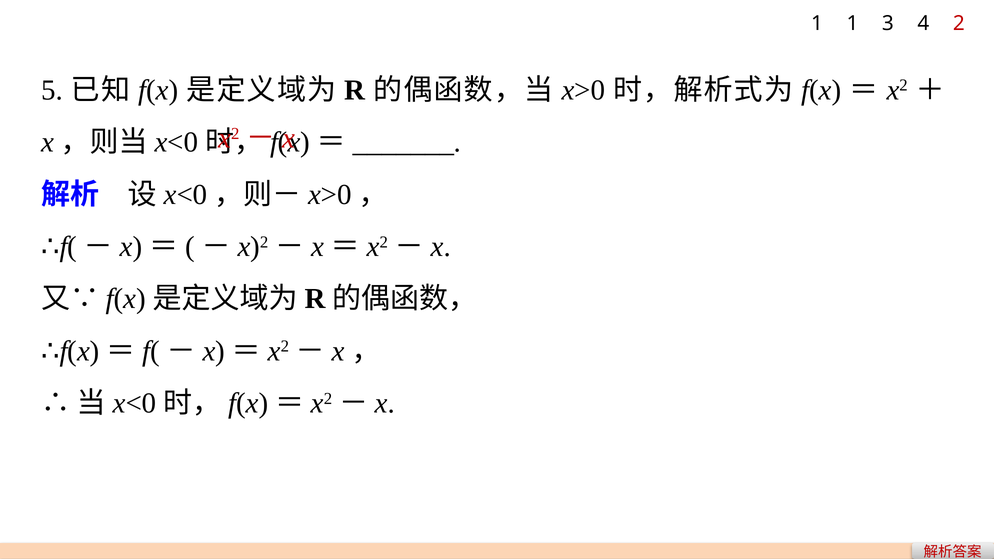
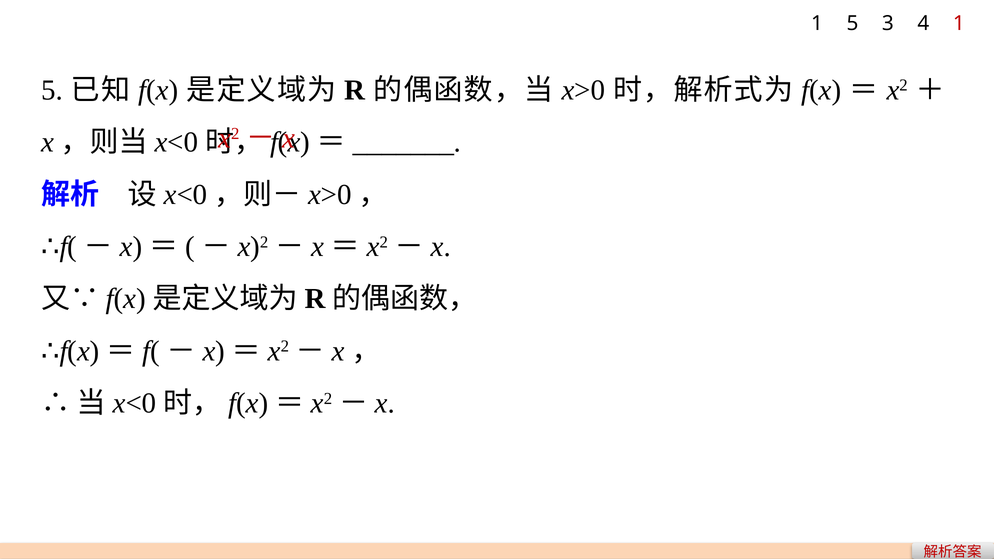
1 1: 1 -> 5
4 2: 2 -> 1
